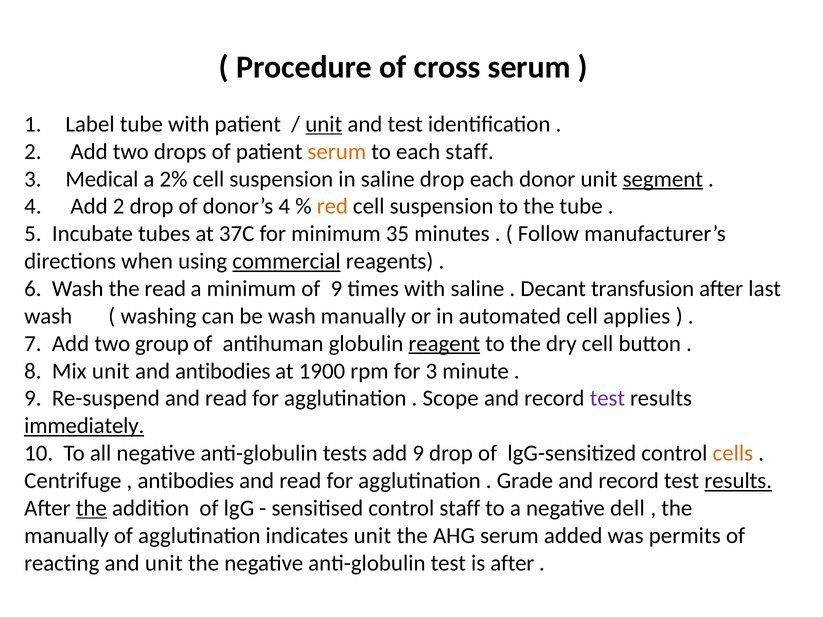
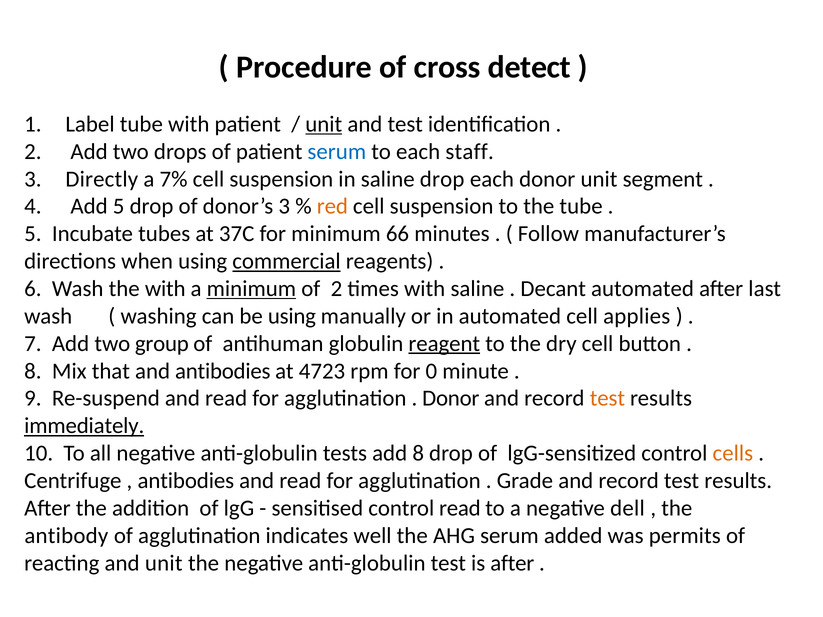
cross serum: serum -> detect
serum at (337, 152) colour: orange -> blue
Medical: Medical -> Directly
2%: 2% -> 7%
segment underline: present -> none
Add 2: 2 -> 5
donor’s 4: 4 -> 3
35: 35 -> 66
the read: read -> with
minimum at (251, 289) underline: none -> present
of 9: 9 -> 2
Decant transfusion: transfusion -> automated
be wash: wash -> using
Mix unit: unit -> that
1900: 1900 -> 4723
for 3: 3 -> 0
Scope at (451, 399): Scope -> Donor
test at (607, 399) colour: purple -> orange
add 9: 9 -> 8
results at (738, 481) underline: present -> none
the at (91, 508) underline: present -> none
control staff: staff -> read
manually at (66, 536): manually -> antibody
indicates unit: unit -> well
